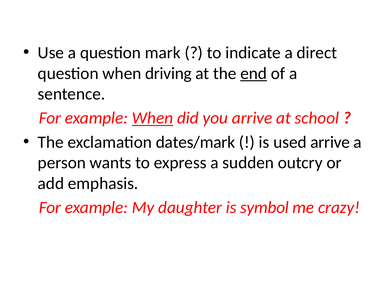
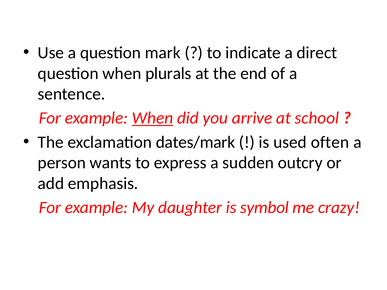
driving: driving -> plurals
end underline: present -> none
used arrive: arrive -> often
